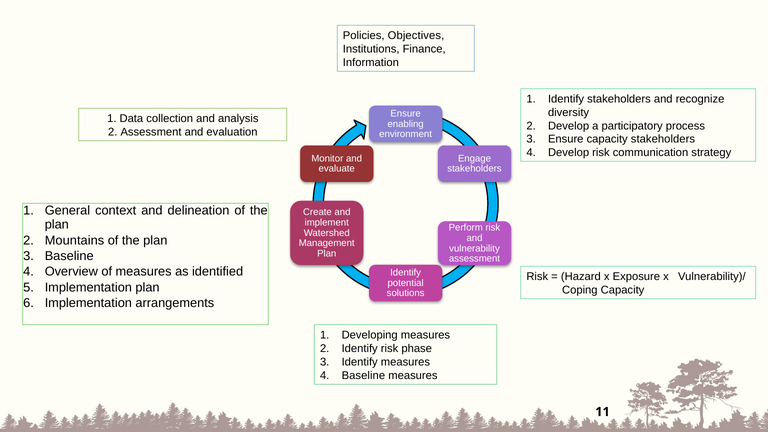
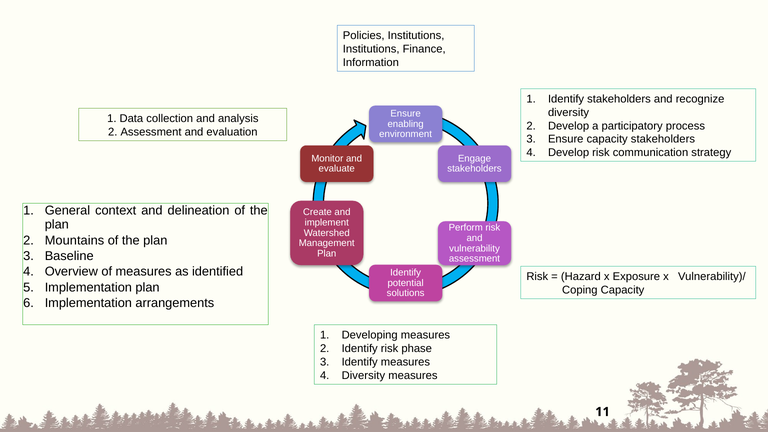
Policies Objectives: Objectives -> Institutions
Baseline at (363, 375): Baseline -> Diversity
